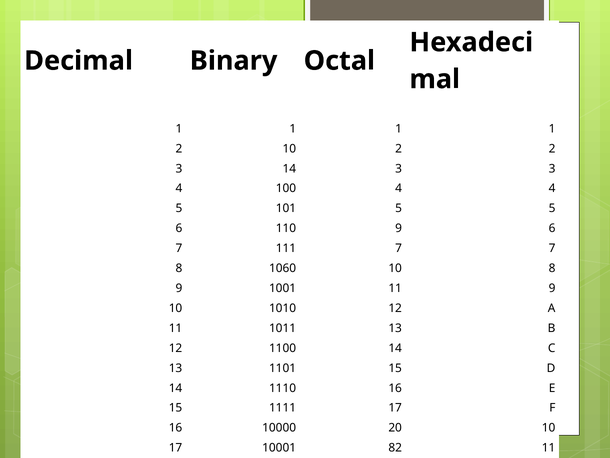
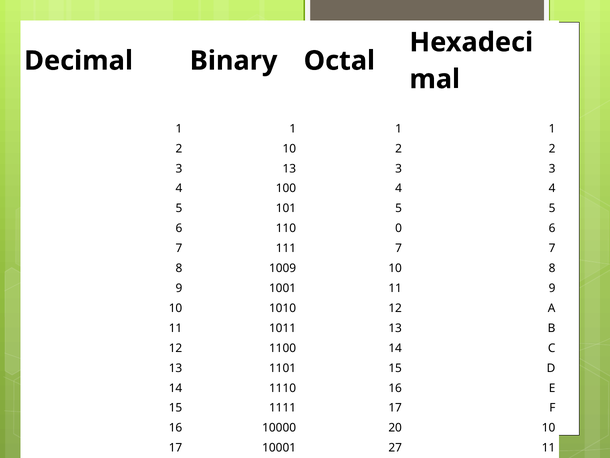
3 14: 14 -> 13
110 9: 9 -> 0
1060: 1060 -> 1009
82: 82 -> 27
